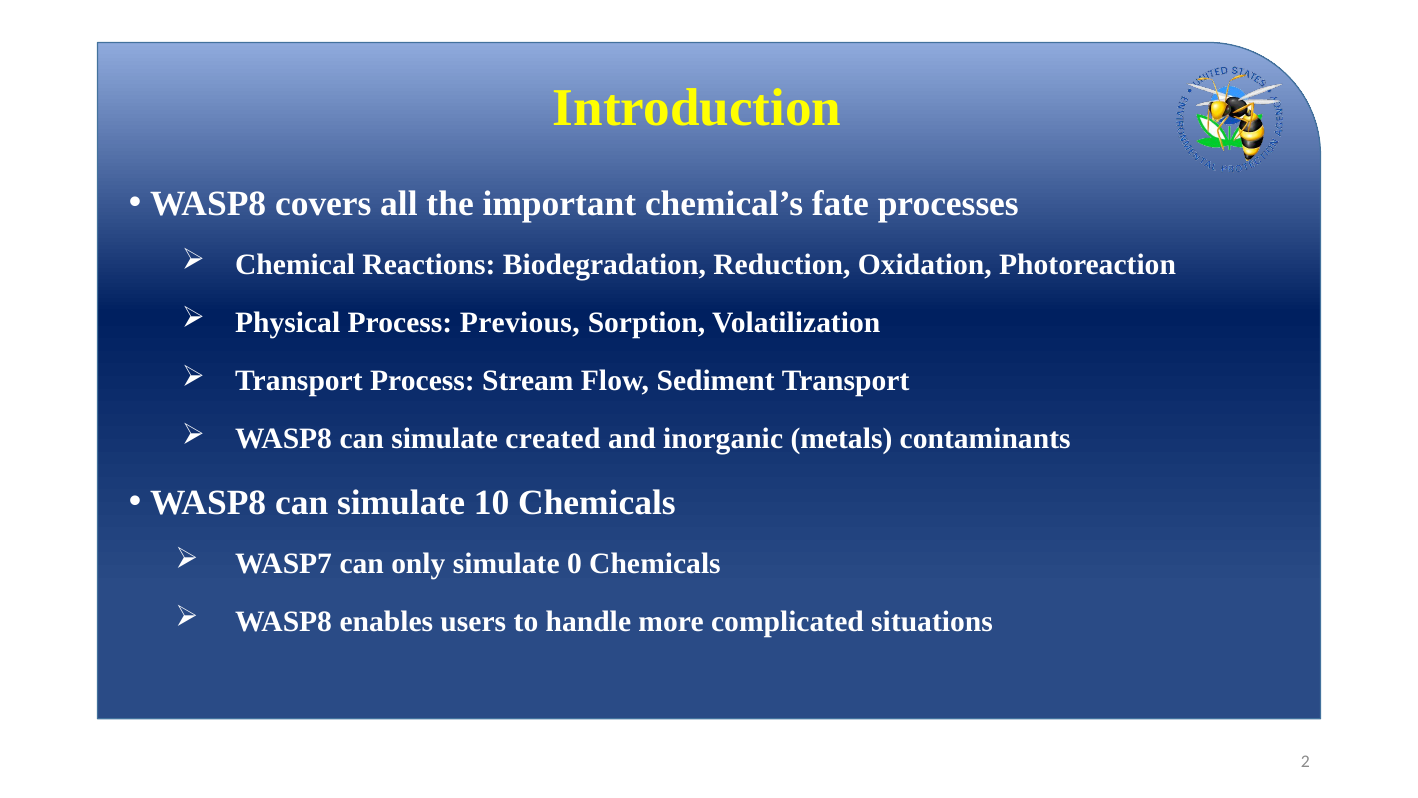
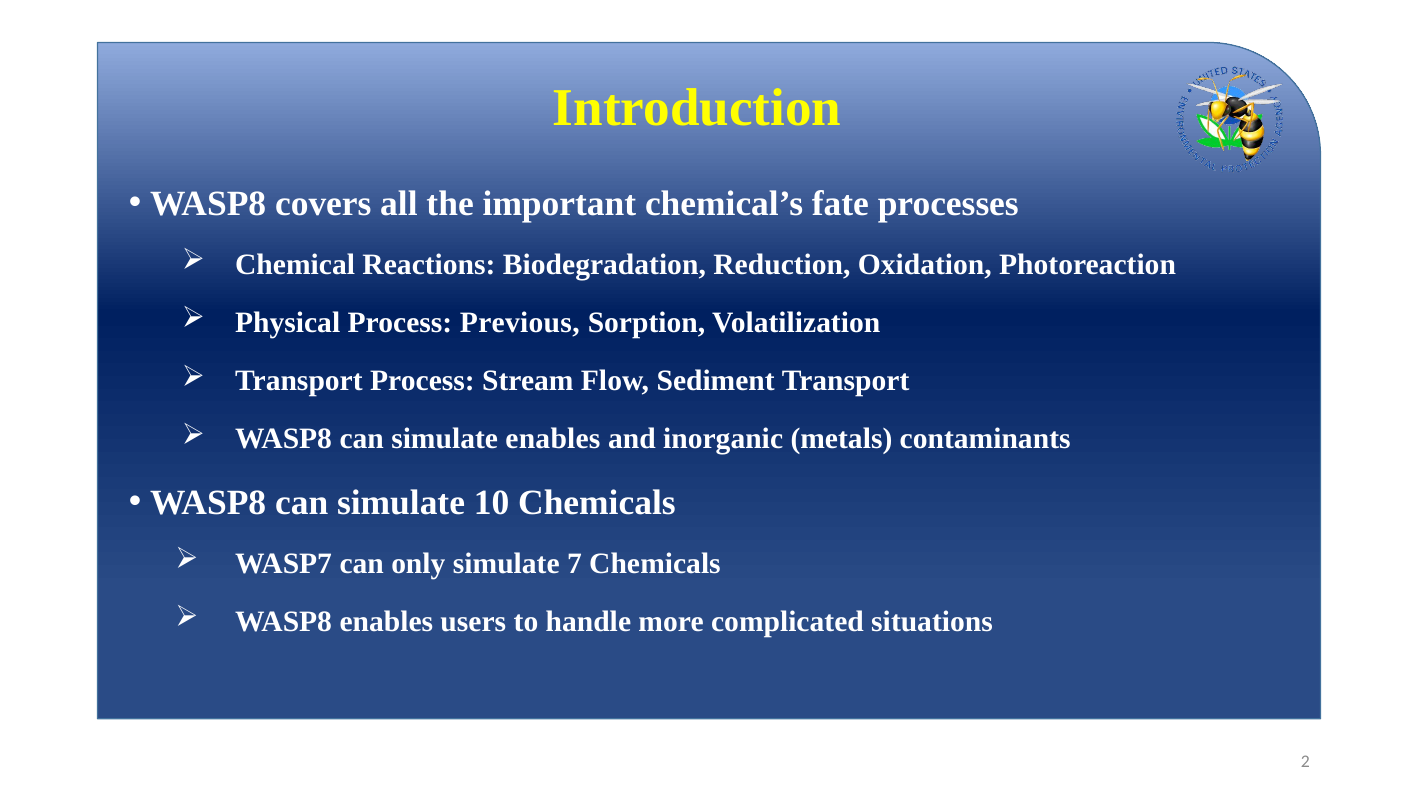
simulate created: created -> enables
0: 0 -> 7
